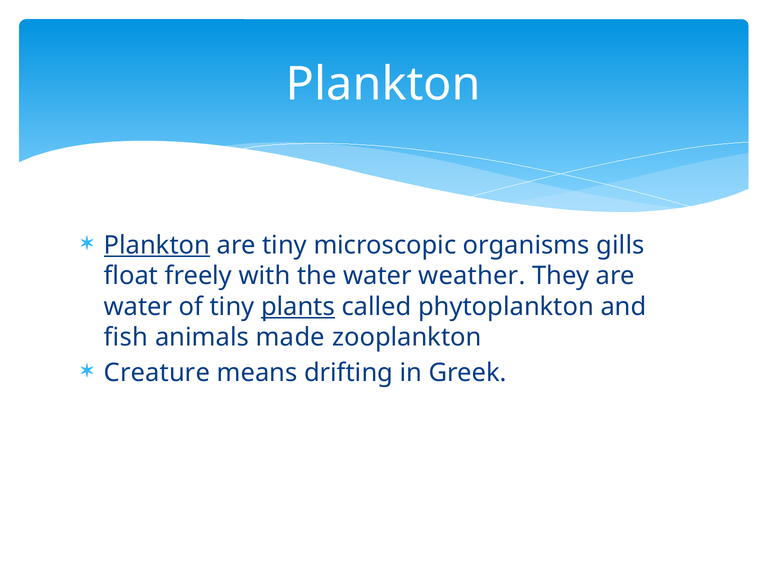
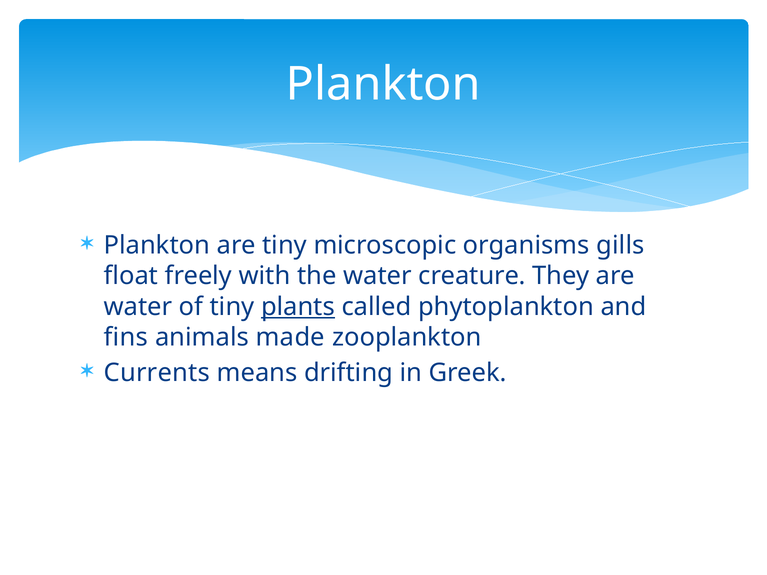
Plankton at (157, 245) underline: present -> none
weather: weather -> creature
fish: fish -> fins
Creature: Creature -> Currents
